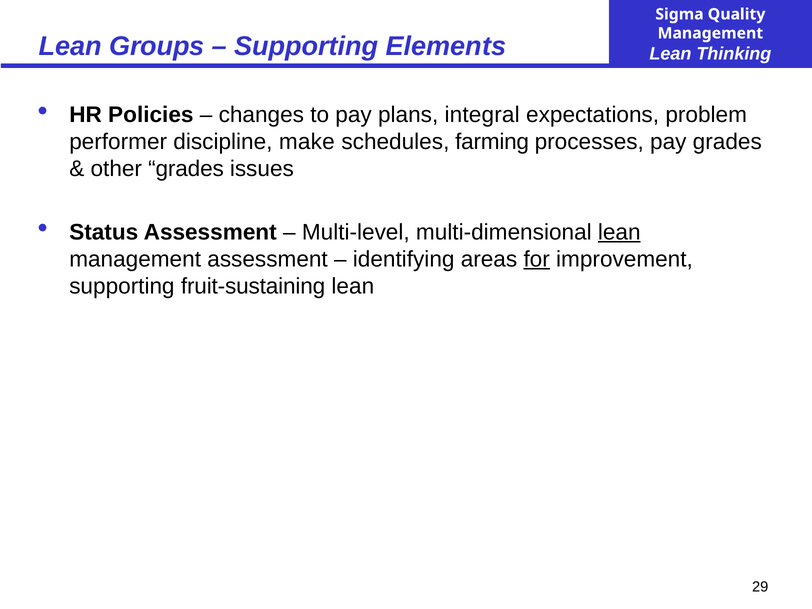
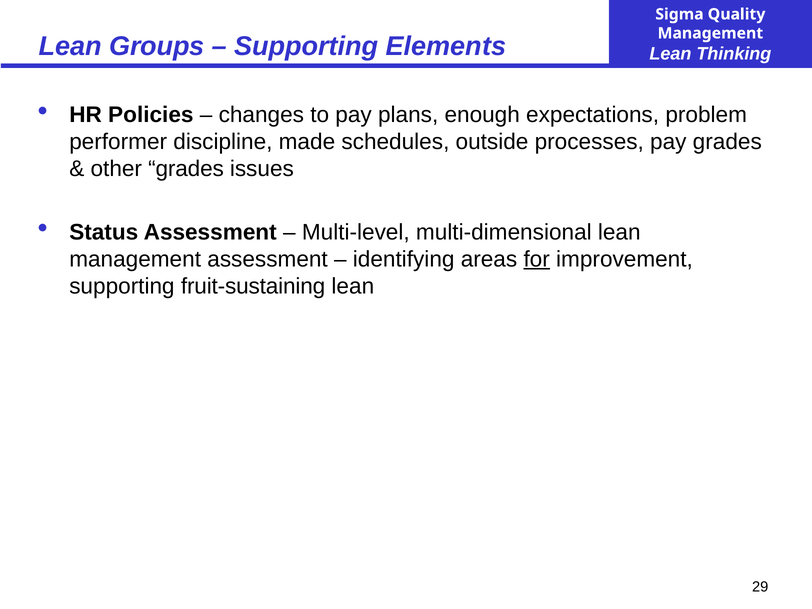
integral: integral -> enough
make: make -> made
farming: farming -> outside
lean at (619, 232) underline: present -> none
